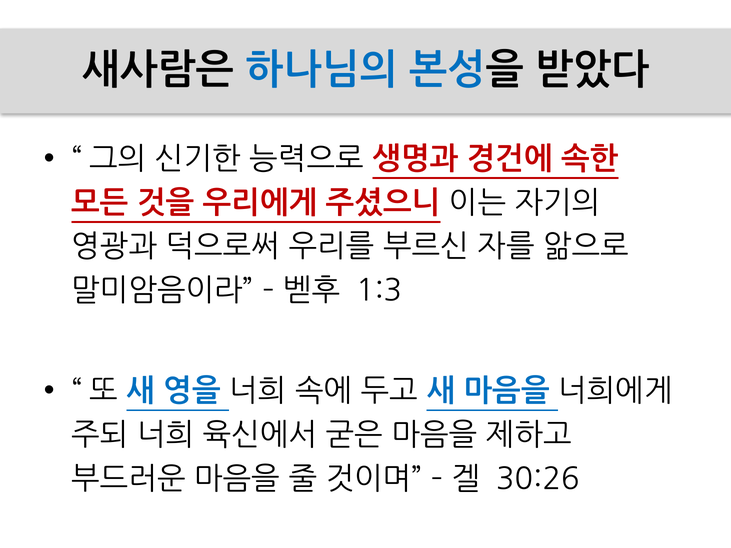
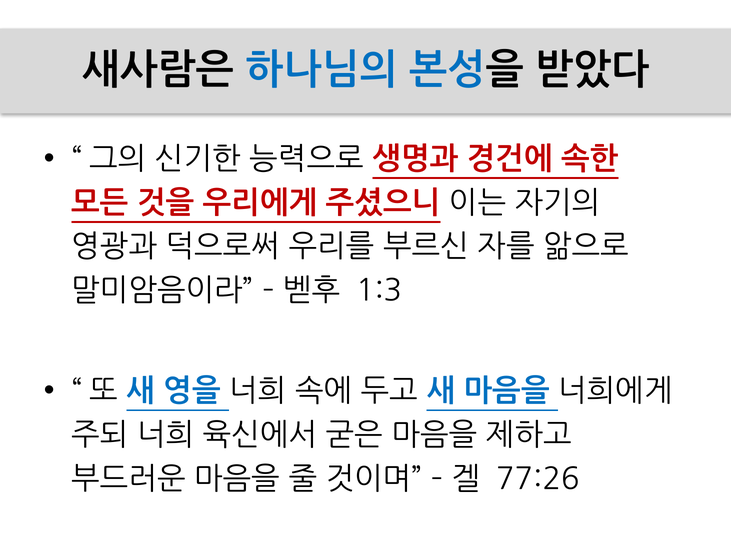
30:26: 30:26 -> 77:26
